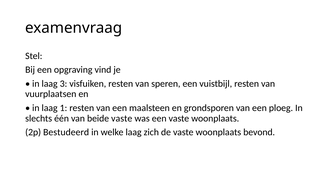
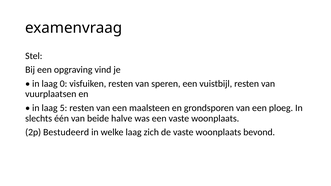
3: 3 -> 0
1: 1 -> 5
beide vaste: vaste -> halve
